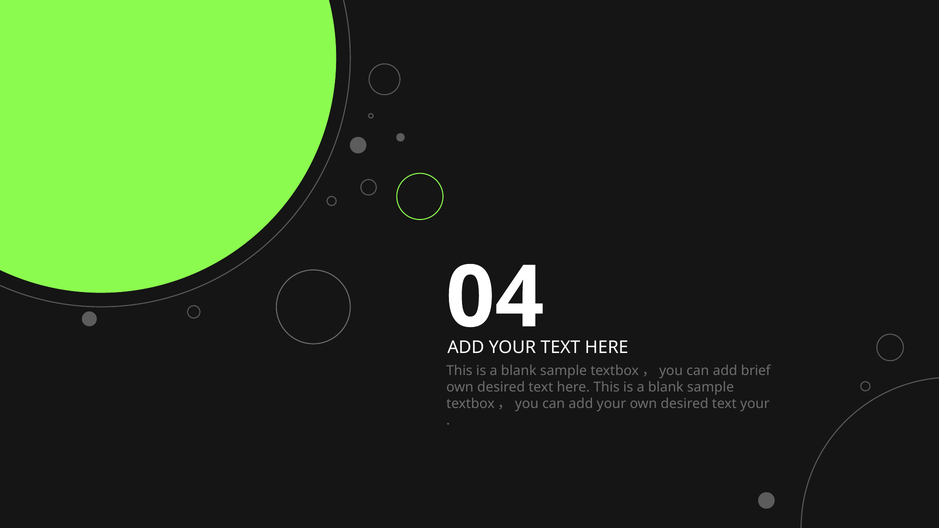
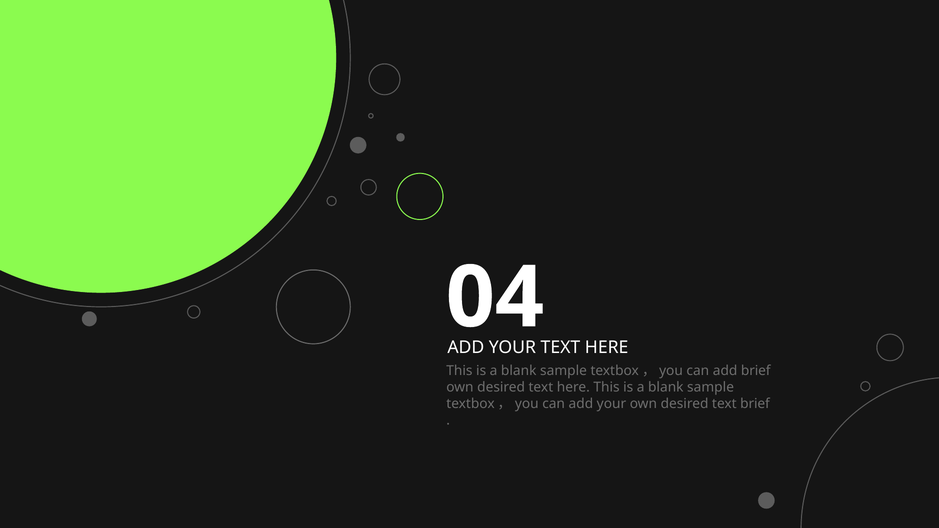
text your: your -> brief
